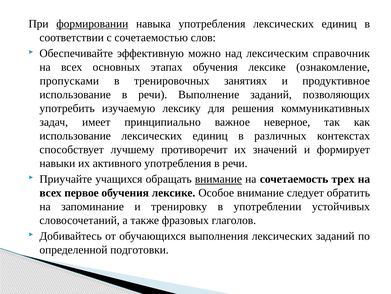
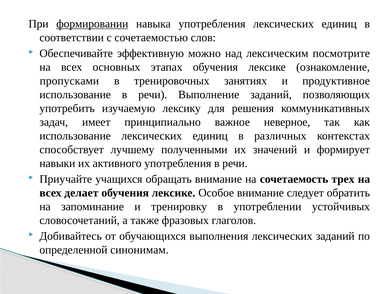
справочник: справочник -> посмотрите
противоречит: противоречит -> полученными
внимание at (218, 179) underline: present -> none
первое: первое -> делает
подготовки: подготовки -> синонимам
